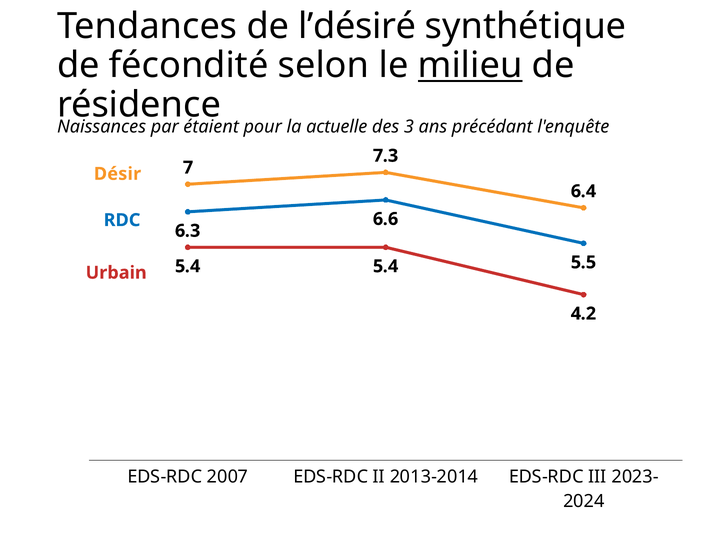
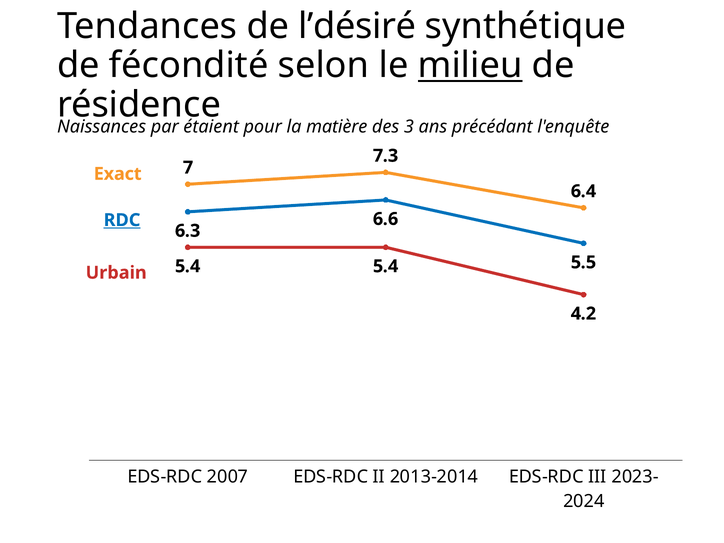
actuelle: actuelle -> matière
Désir: Désir -> Exact
RDC underline: none -> present
